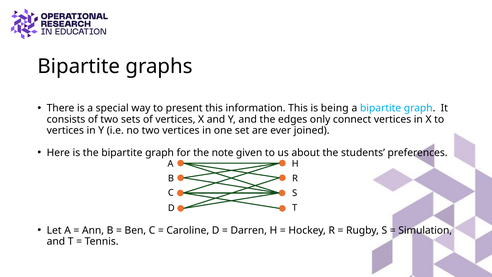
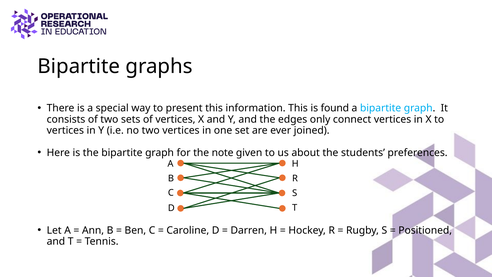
being: being -> found
Simulation: Simulation -> Positioned
